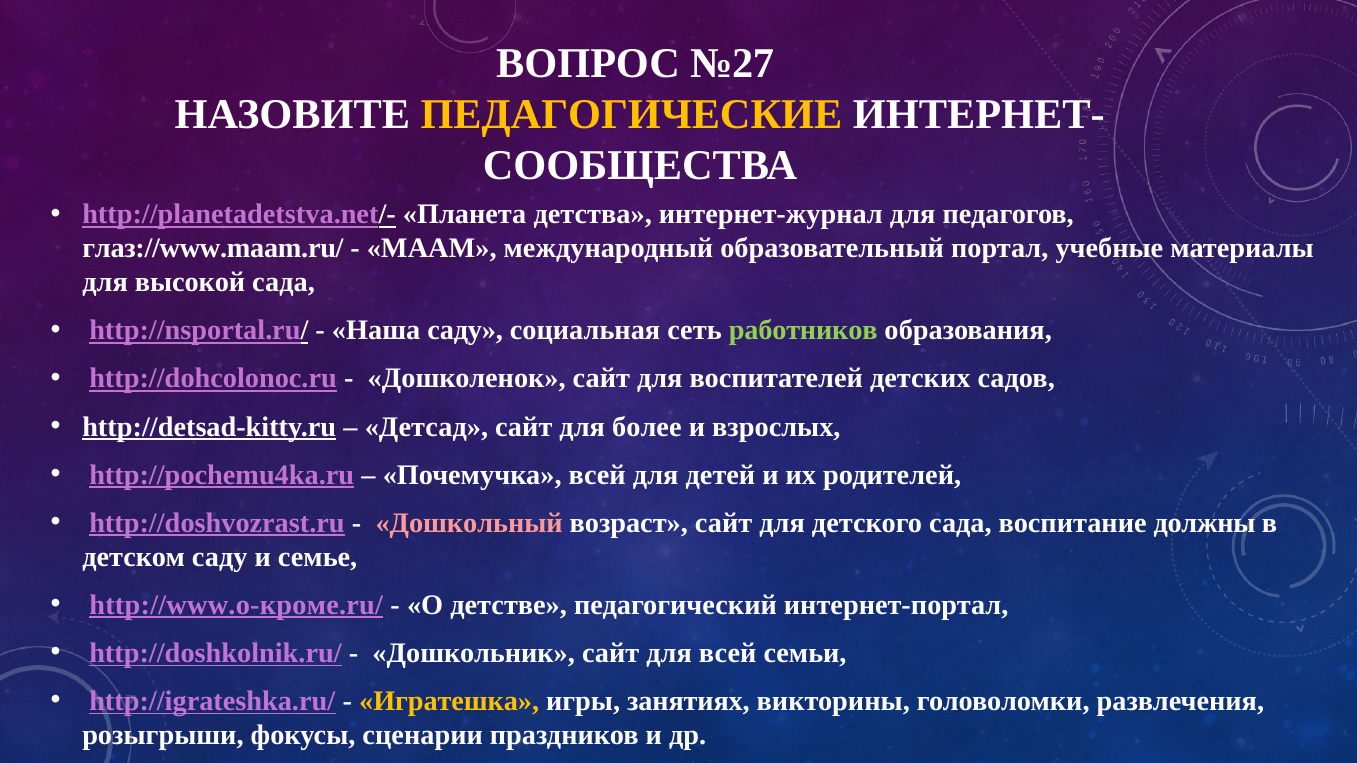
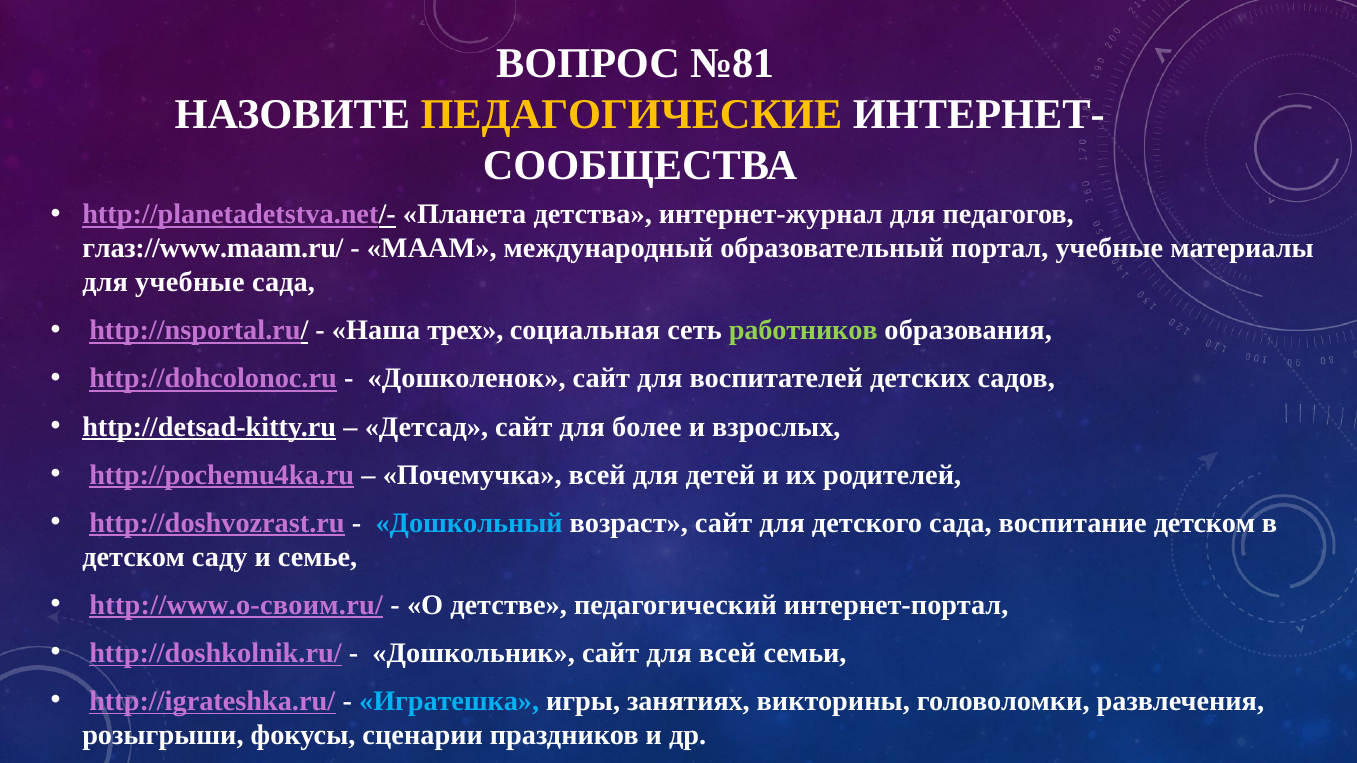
№27: №27 -> №81
для высокой: высокой -> учебные
Наша саду: саду -> трех
Дошкольный colour: pink -> light blue
воспитание должны: должны -> детском
http://www.o-кроме.ru/: http://www.o-кроме.ru/ -> http://www.o-своим.ru/
Игратешка colour: yellow -> light blue
